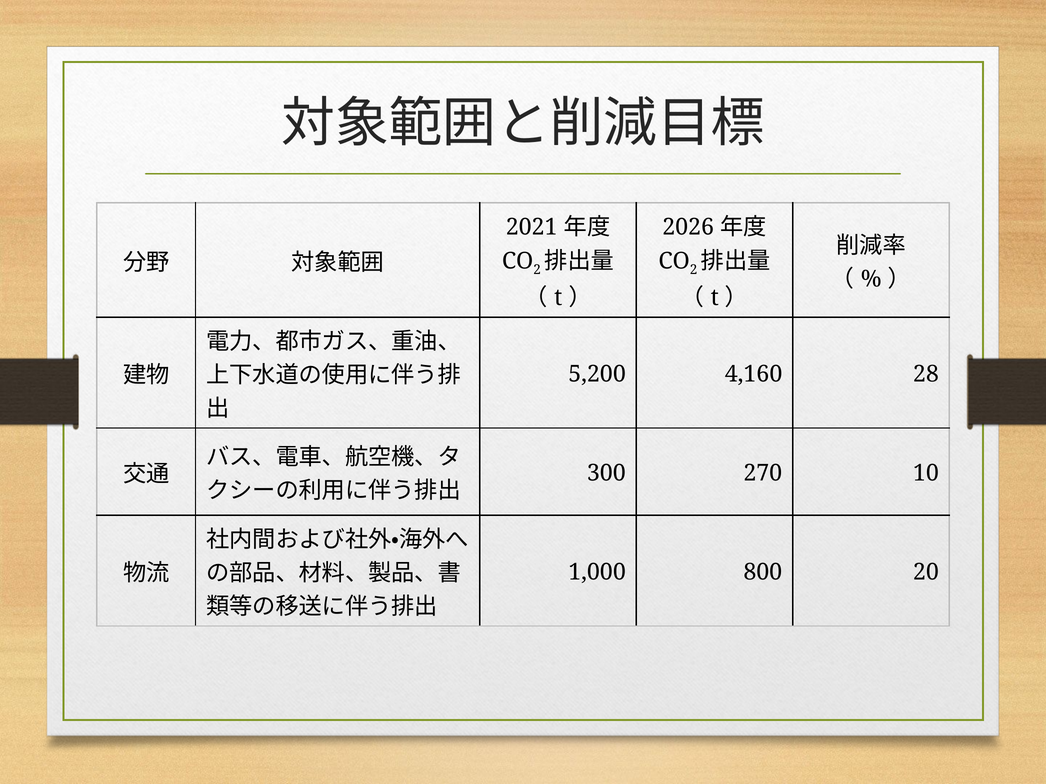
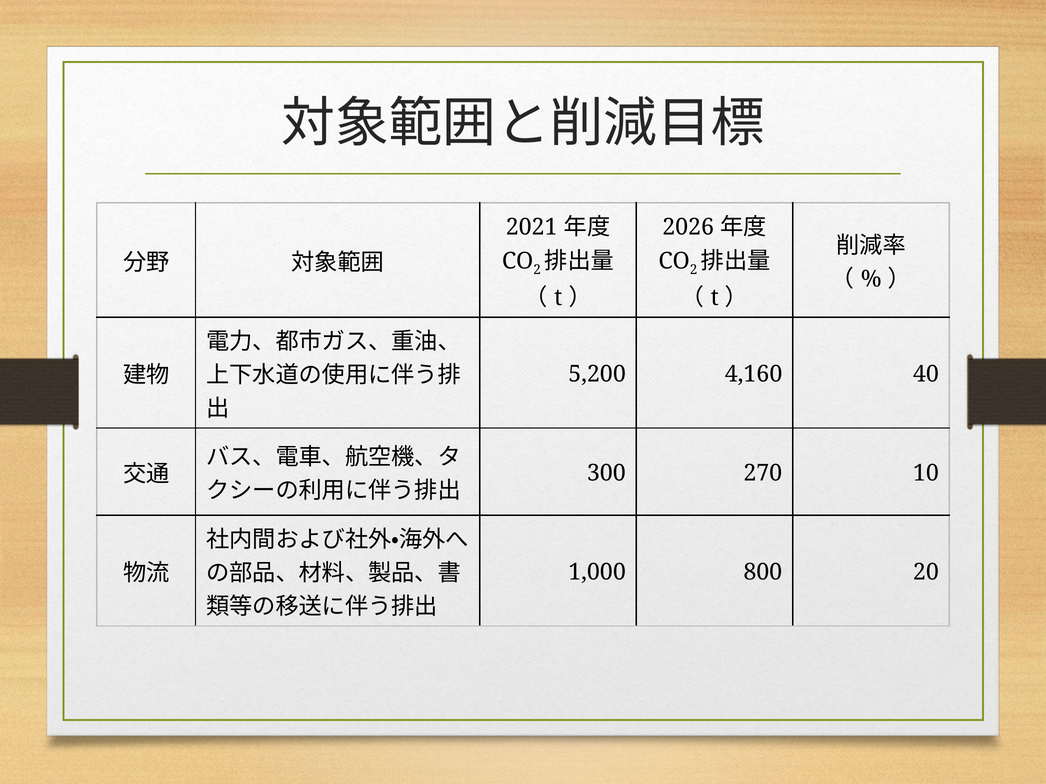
28: 28 -> 40
